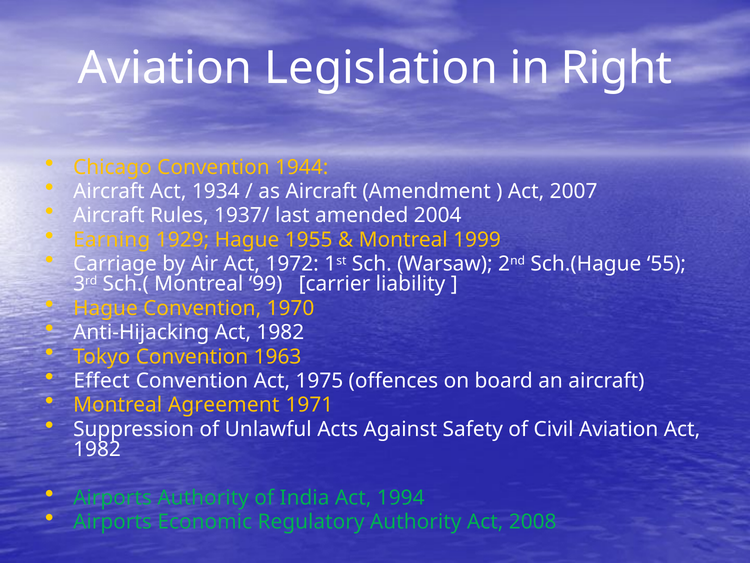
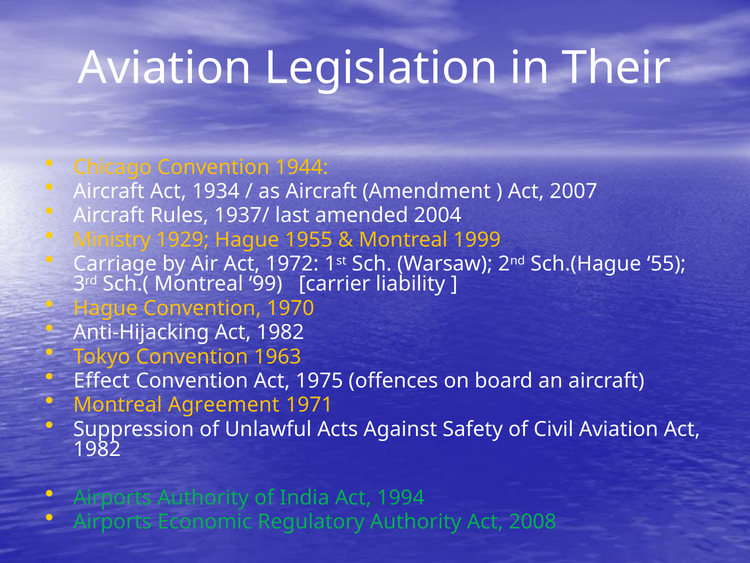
Right: Right -> Their
Earning: Earning -> Ministry
